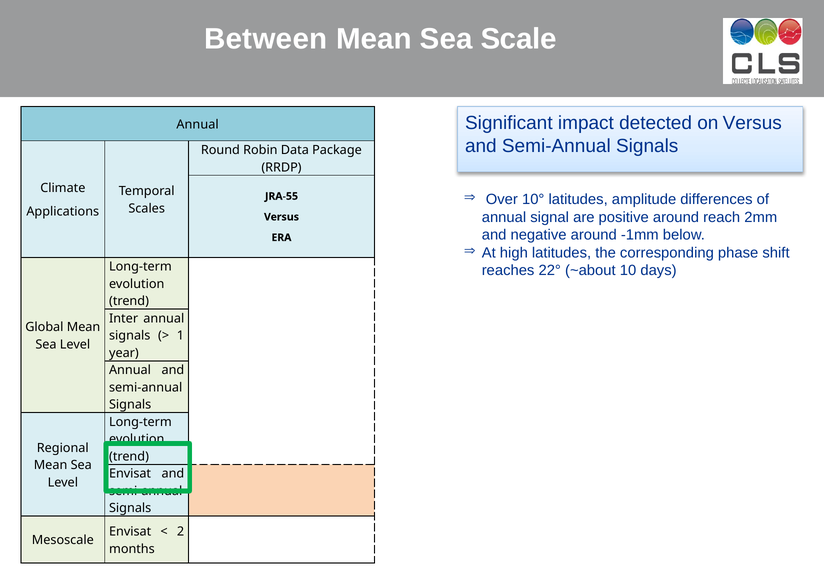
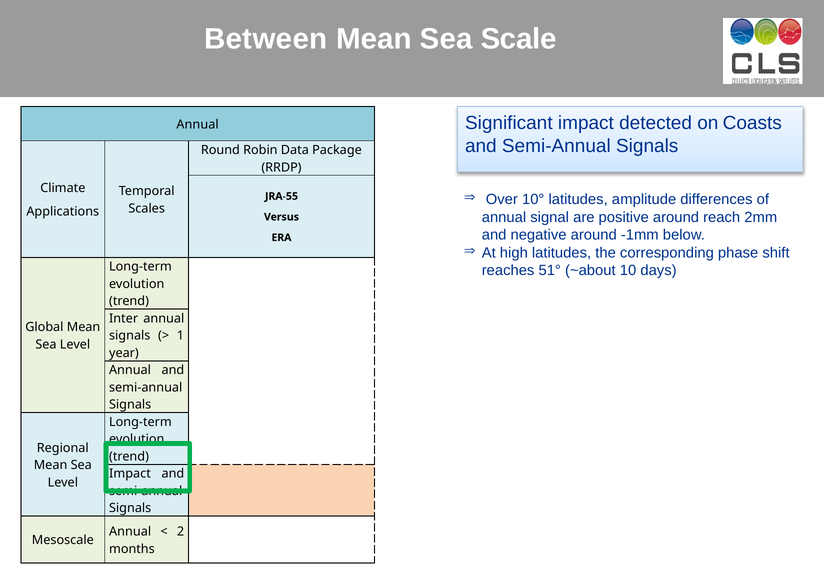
on Versus: Versus -> Coasts
22°: 22° -> 51°
Envisat at (130, 474): Envisat -> Impact
Envisat at (130, 532): Envisat -> Annual
